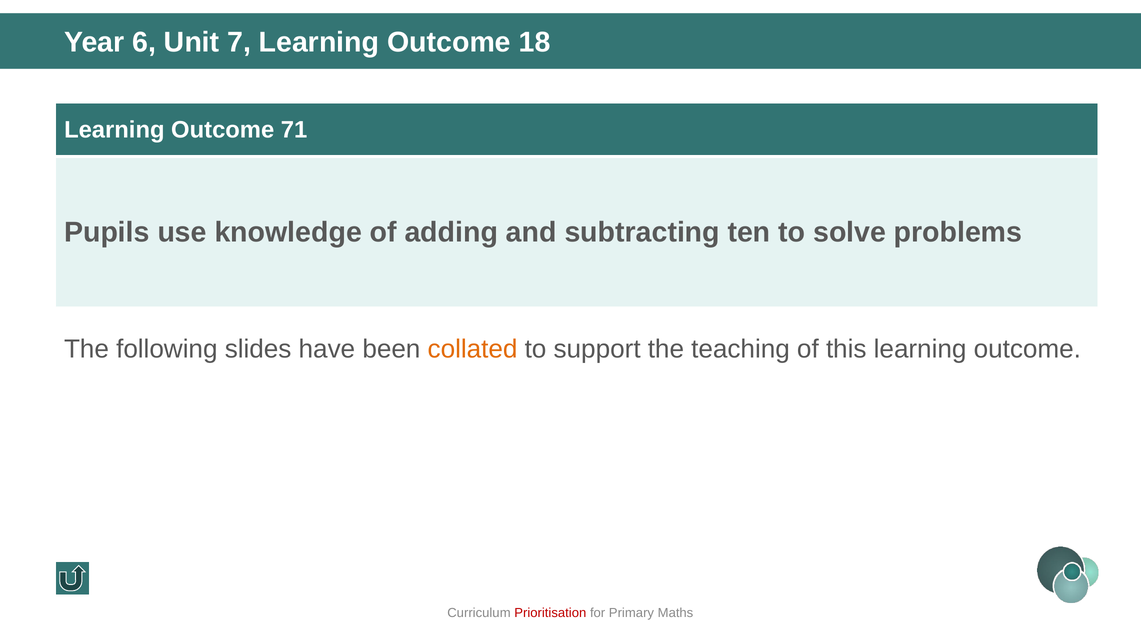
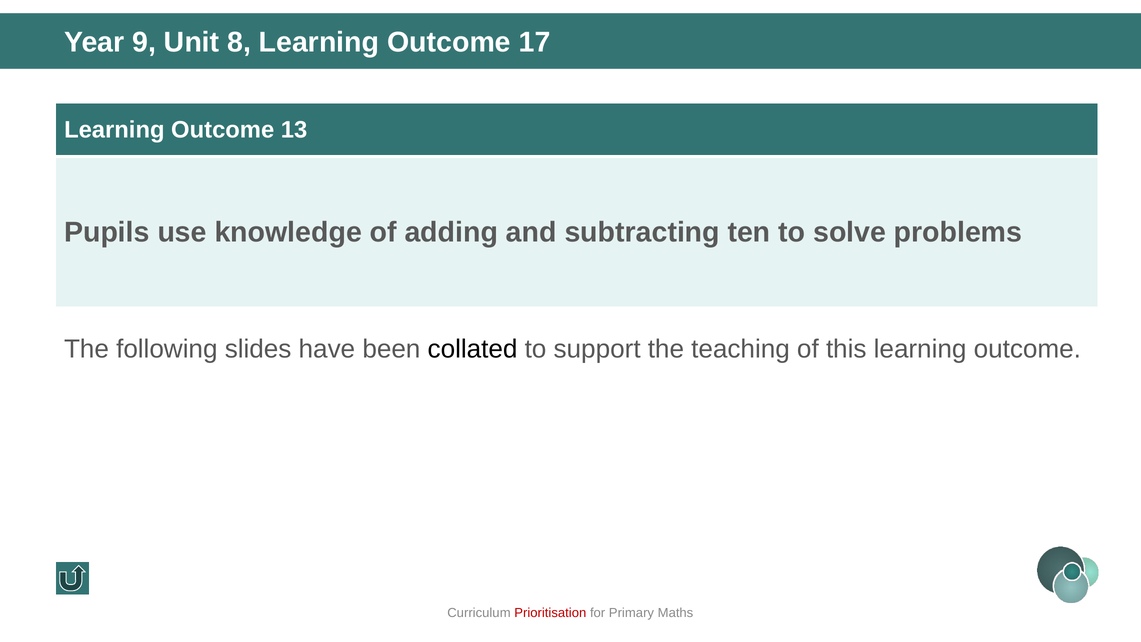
6: 6 -> 9
7: 7 -> 8
18: 18 -> 17
71: 71 -> 13
collated colour: orange -> black
